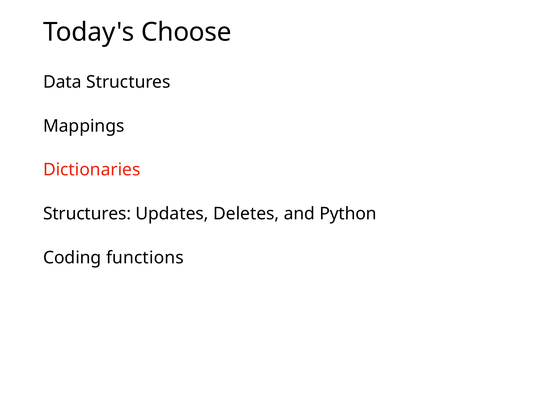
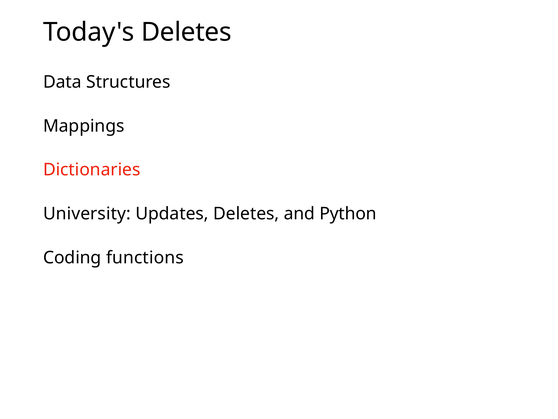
Today's Choose: Choose -> Deletes
Structures at (87, 213): Structures -> University
